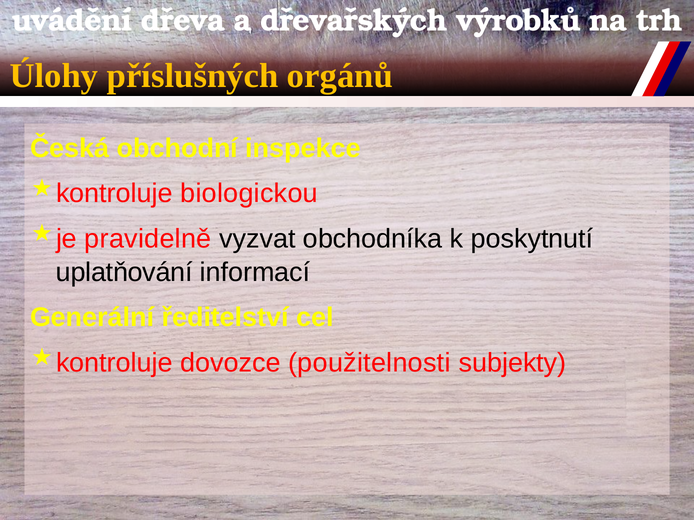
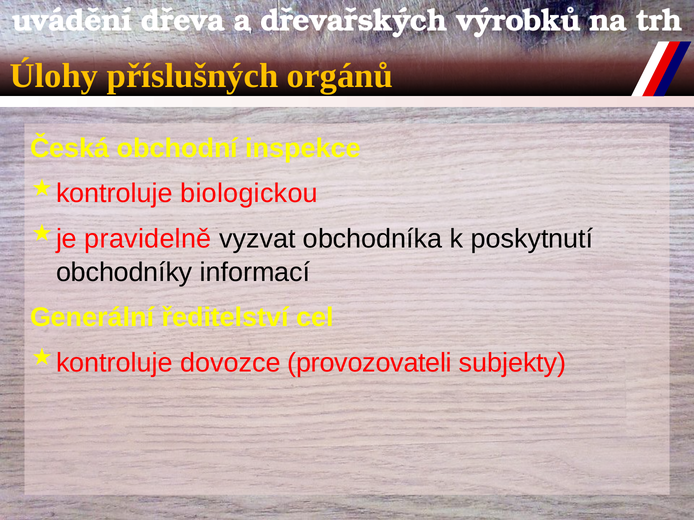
uplatňování: uplatňování -> obchodníky
použitelnosti: použitelnosti -> provozovateli
